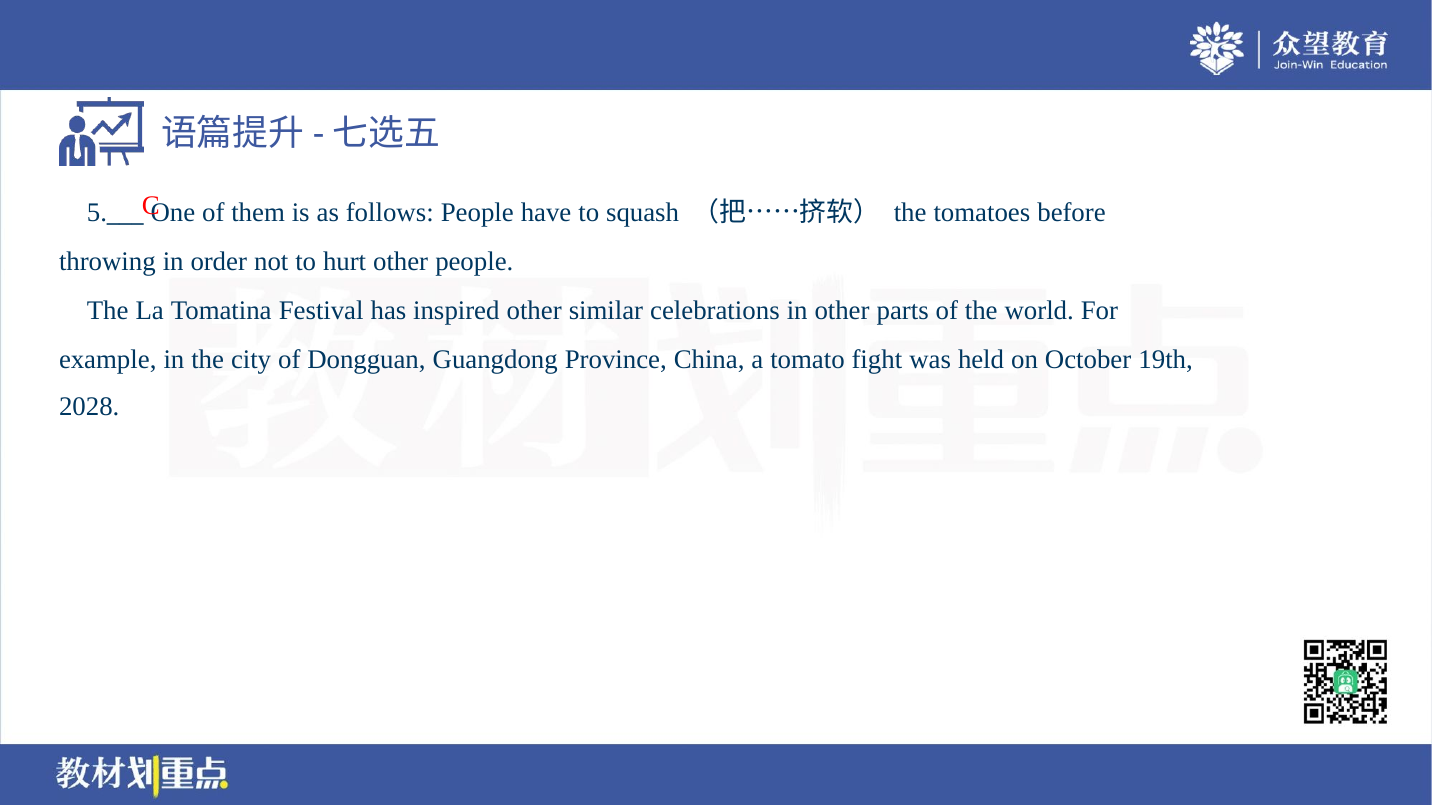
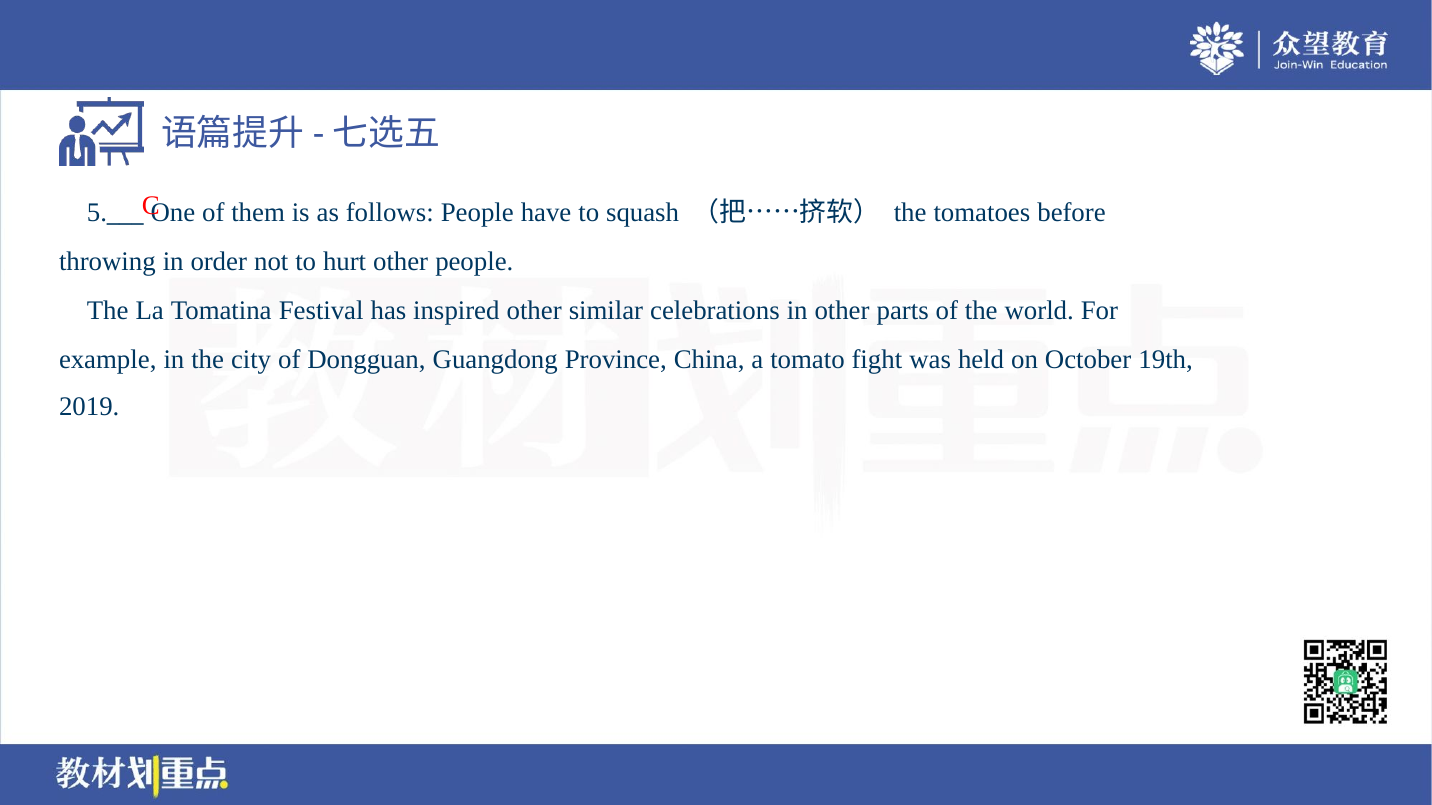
2028: 2028 -> 2019
